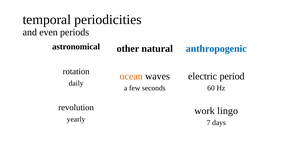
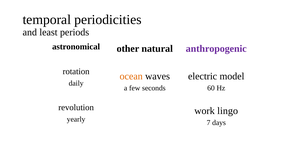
even: even -> least
anthropogenic colour: blue -> purple
period: period -> model
